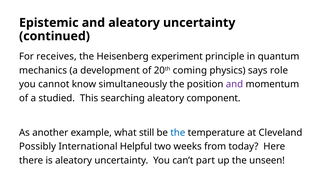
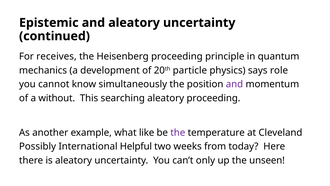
Heisenberg experiment: experiment -> proceeding
coming: coming -> particle
studied: studied -> without
aleatory component: component -> proceeding
still: still -> like
the at (178, 132) colour: blue -> purple
part: part -> only
